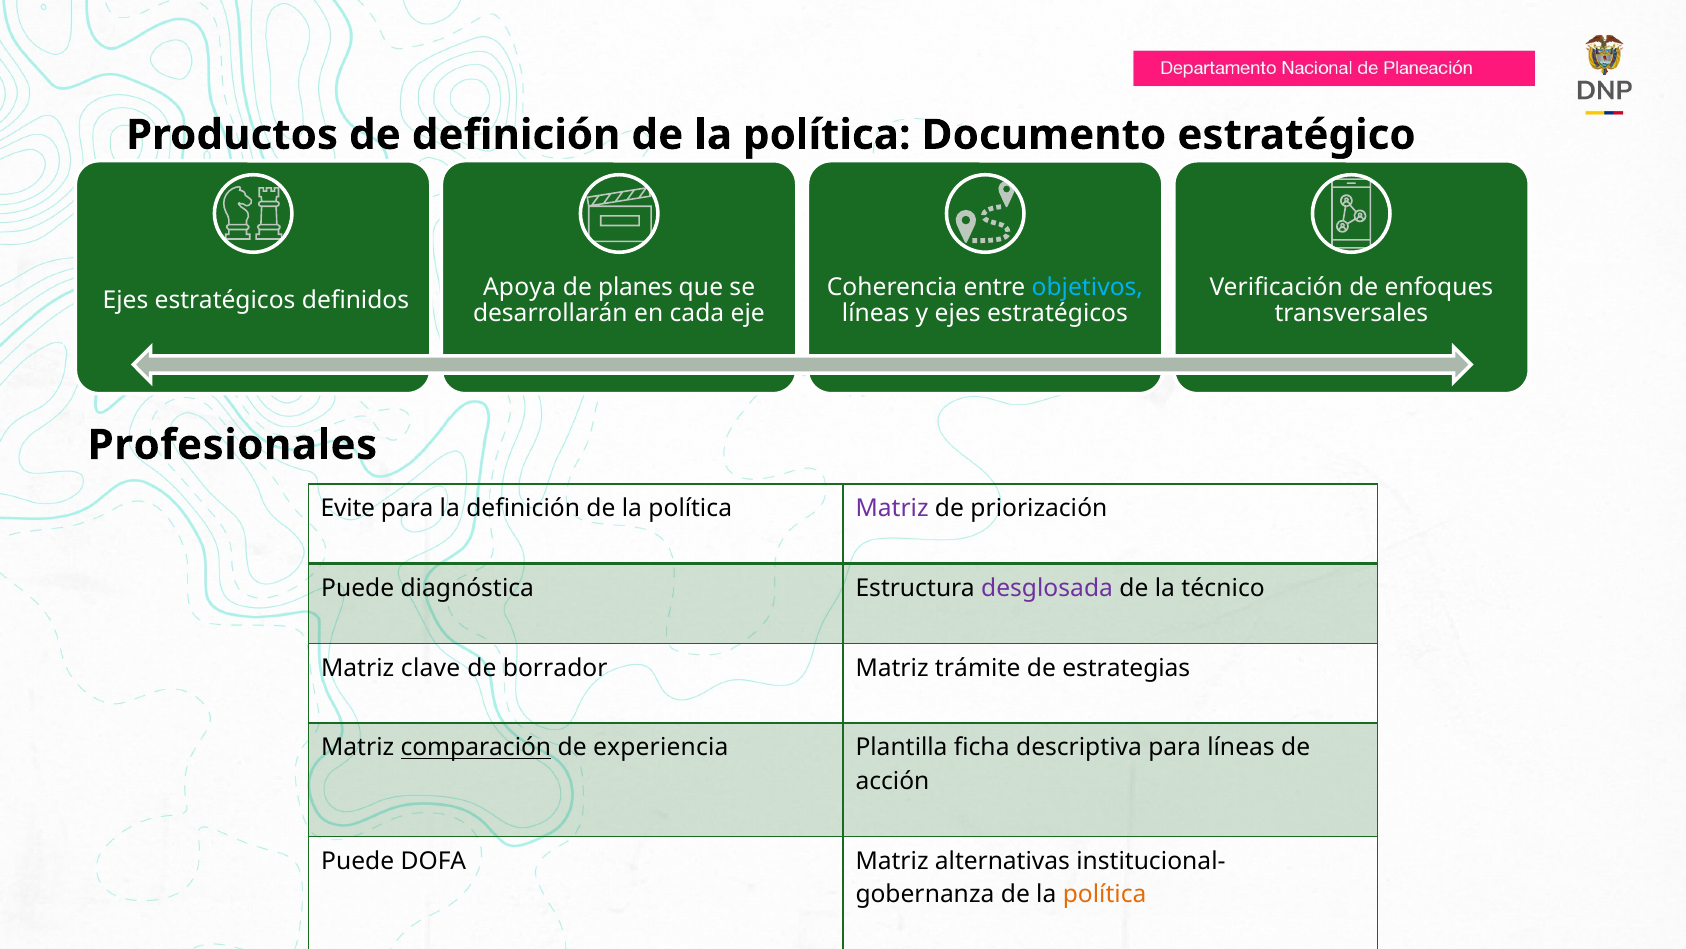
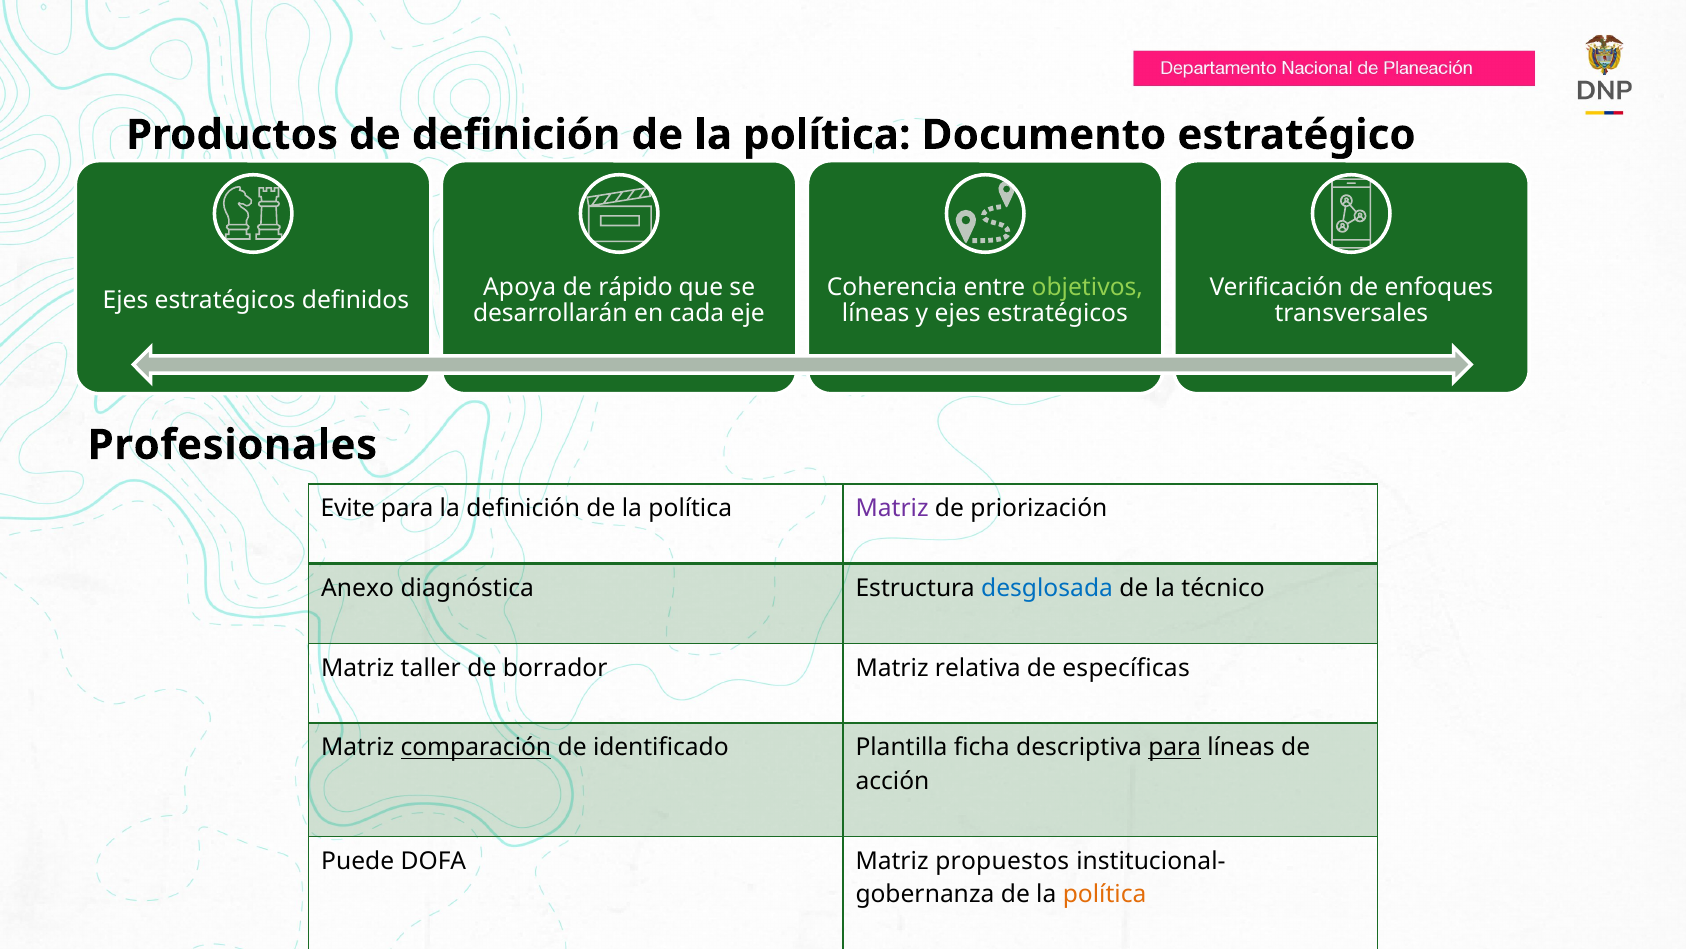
planes: planes -> rápido
objetivos colour: light blue -> light green
Puede at (358, 588): Puede -> Anexo
desglosada colour: purple -> blue
clave: clave -> taller
trámite: trámite -> relativa
estrategias: estrategias -> específicas
experiencia: experiencia -> identificado
para at (1175, 747) underline: none -> present
alternativas: alternativas -> propuestos
